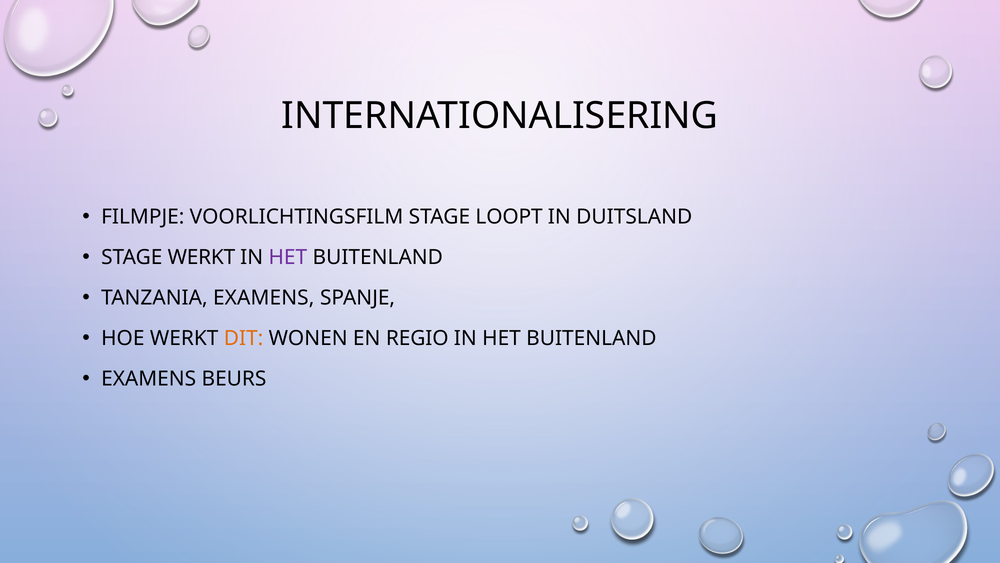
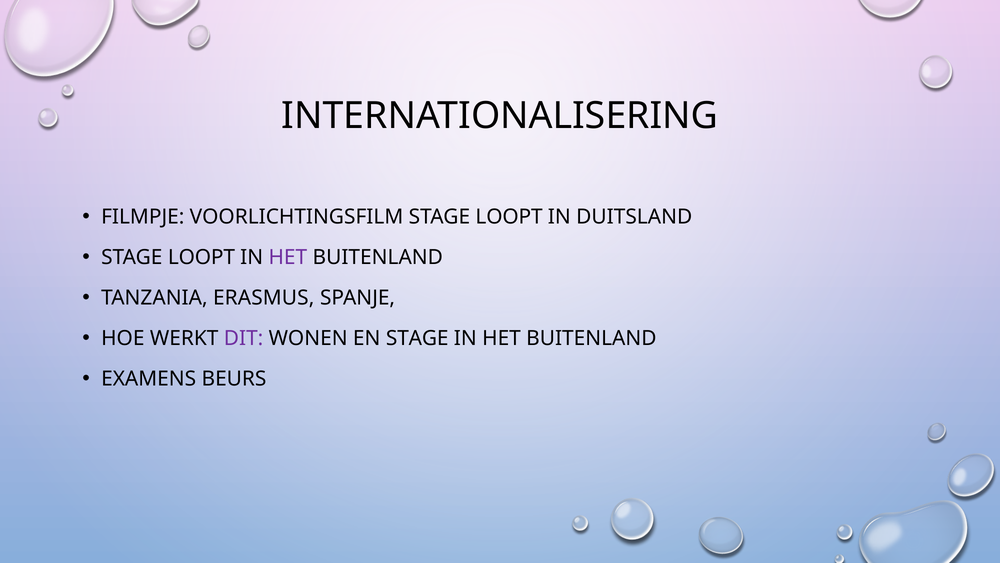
WERKT at (201, 257): WERKT -> LOOPT
TANZANIA EXAMENS: EXAMENS -> ERASMUS
DIT colour: orange -> purple
EN REGIO: REGIO -> STAGE
